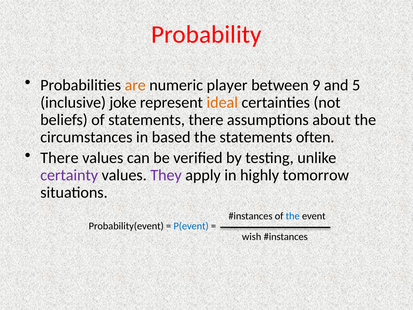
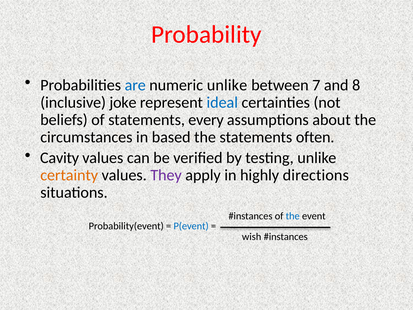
are colour: orange -> blue
numeric player: player -> unlike
9: 9 -> 7
5: 5 -> 8
ideal colour: orange -> blue
statements there: there -> every
There at (59, 158): There -> Cavity
certainty colour: purple -> orange
tomorrow: tomorrow -> directions
